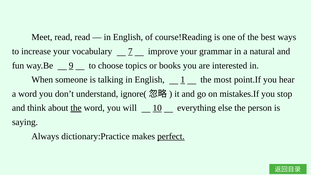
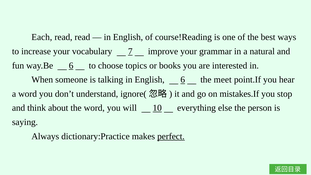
Meet: Meet -> Each
way.Be 9: 9 -> 6
English 1: 1 -> 6
most: most -> meet
the at (76, 108) underline: present -> none
